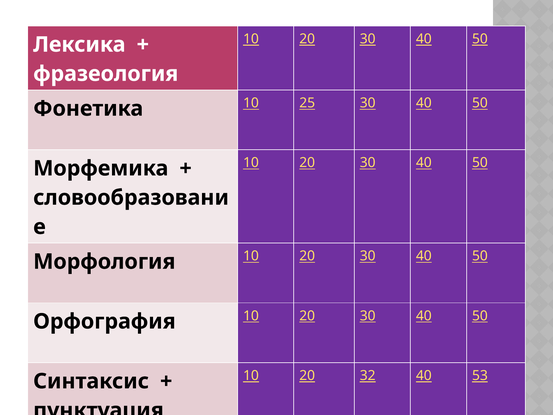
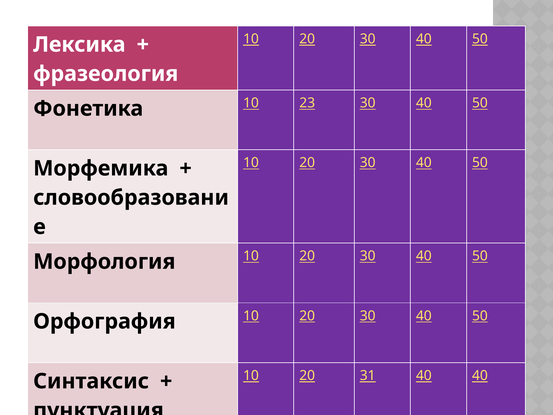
25: 25 -> 23
32: 32 -> 31
40 53: 53 -> 40
